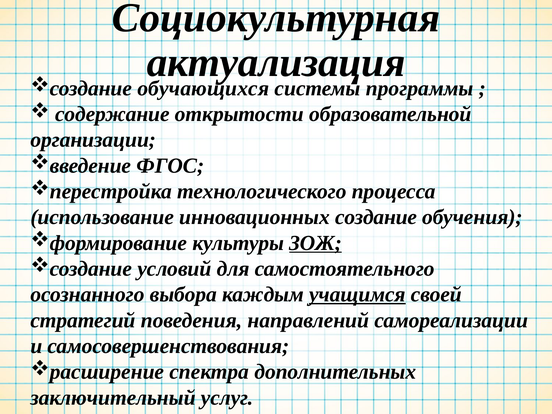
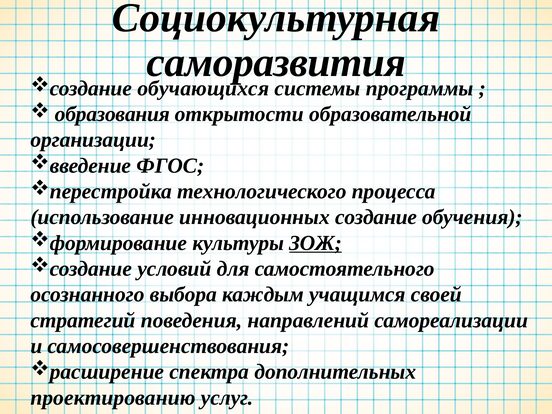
актуализация: актуализация -> саморазвития
содержание: содержание -> образования
учащимся underline: present -> none
заключительный: заключительный -> проектированию
